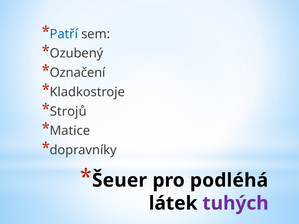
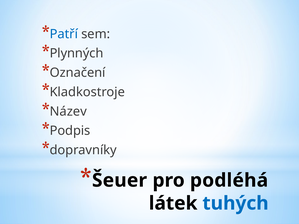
Ozubený: Ozubený -> Plynných
Strojů: Strojů -> Název
Matice: Matice -> Podpis
tuhých colour: purple -> blue
